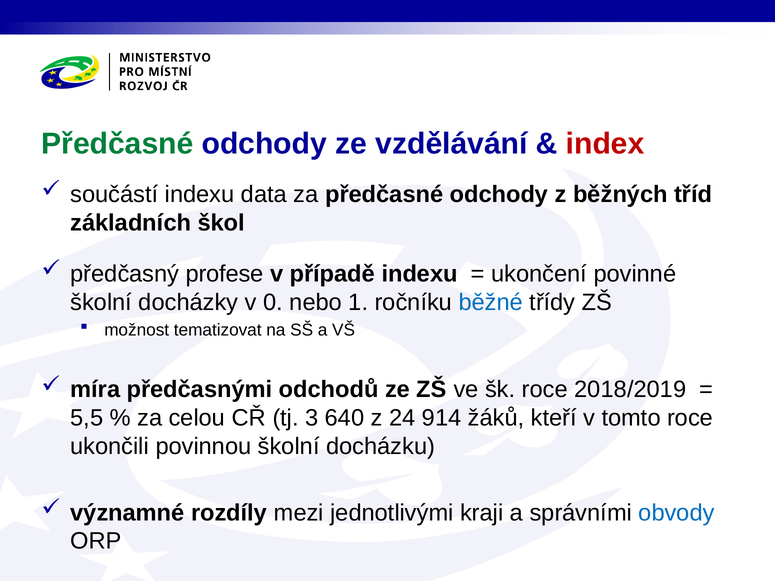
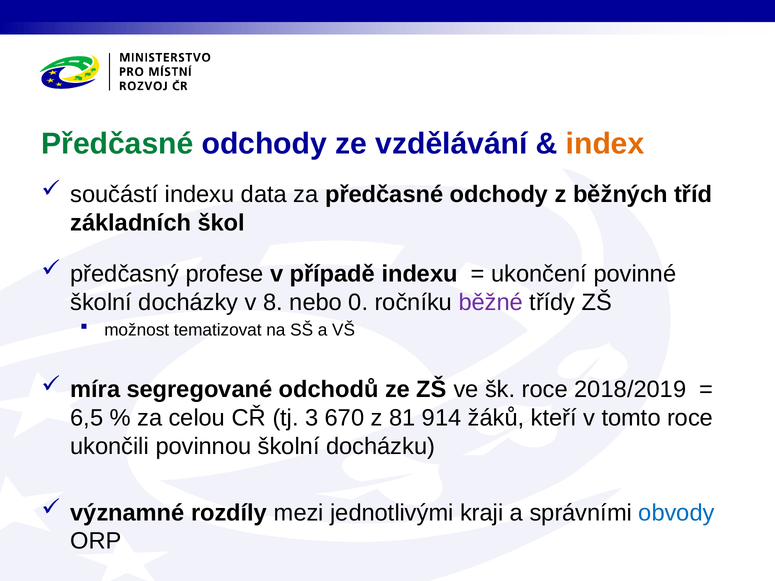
index colour: red -> orange
0: 0 -> 8
1: 1 -> 0
běžné colour: blue -> purple
předčasnými: předčasnými -> segregované
5,5: 5,5 -> 6,5
640: 640 -> 670
24: 24 -> 81
